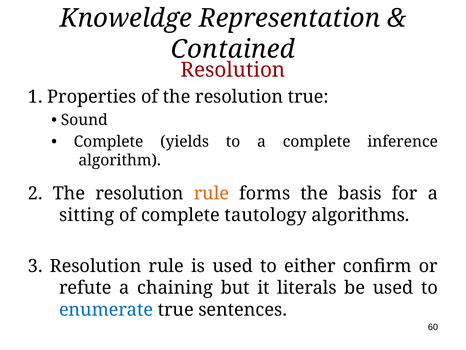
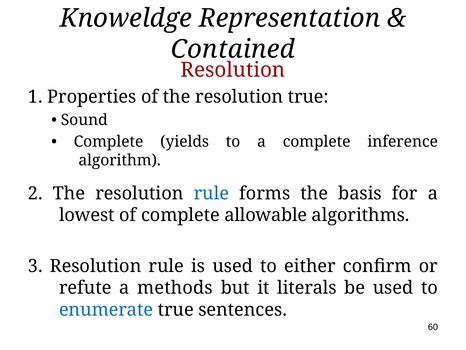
rule at (211, 193) colour: orange -> blue
sitting: sitting -> lowest
tautology: tautology -> allowable
chaining: chaining -> methods
